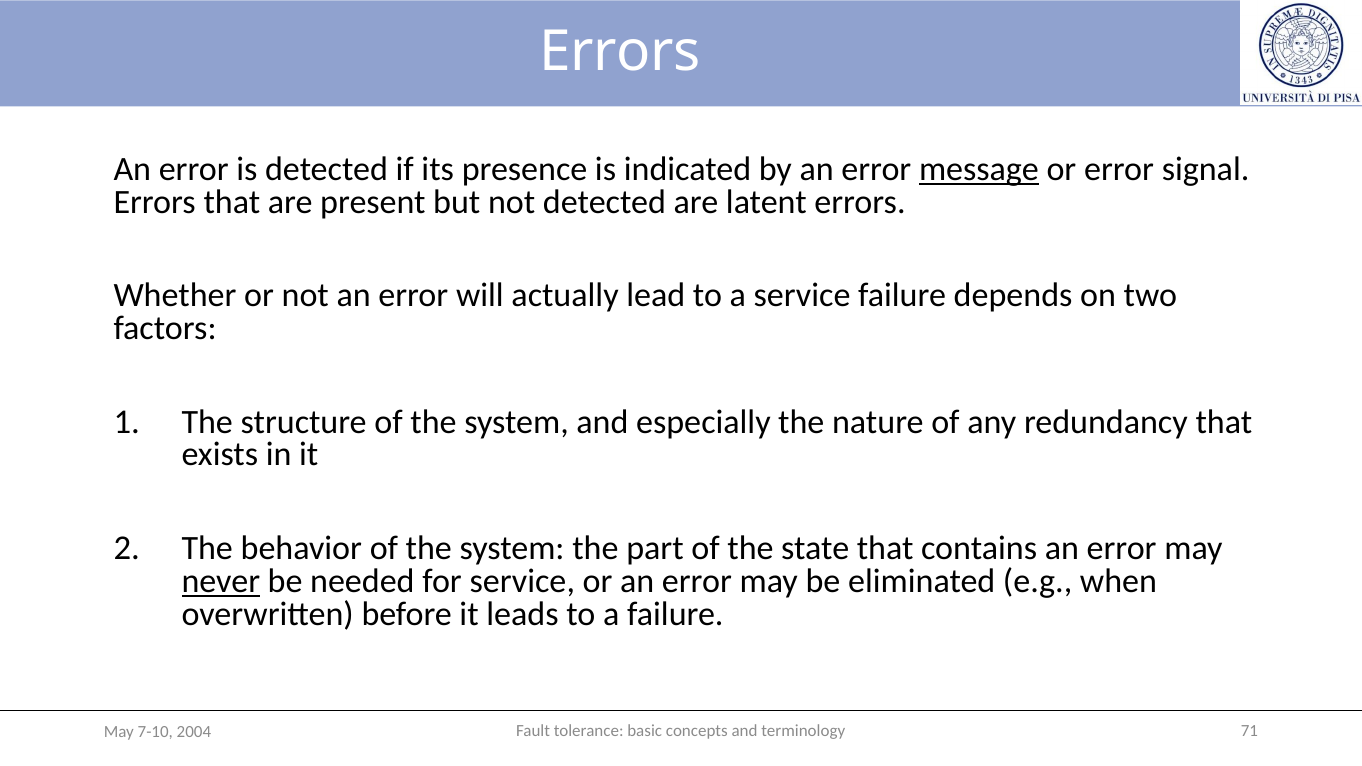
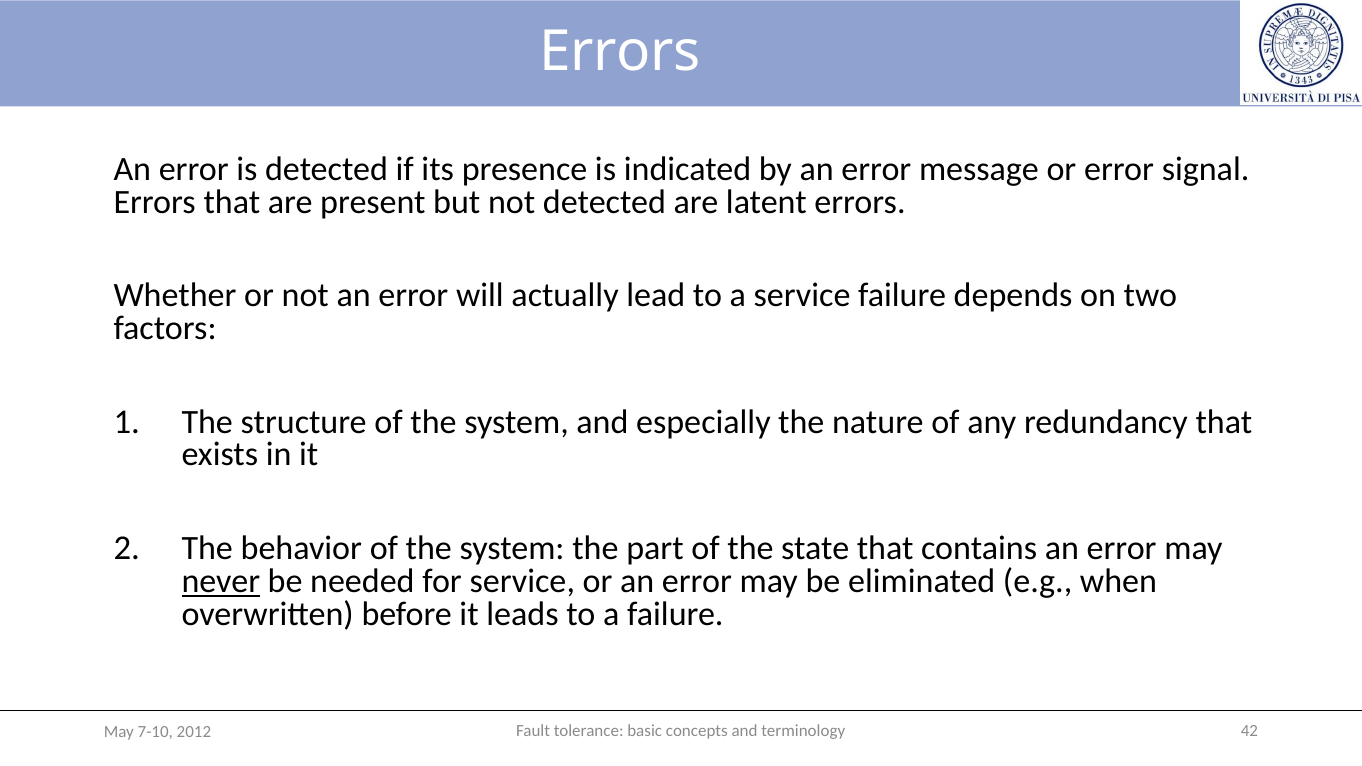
message underline: present -> none
71: 71 -> 42
2004: 2004 -> 2012
